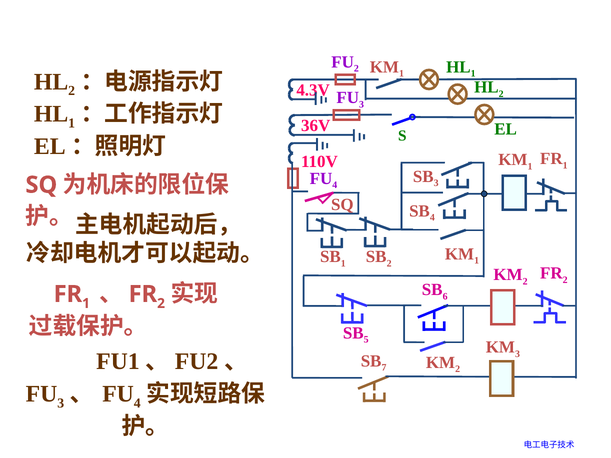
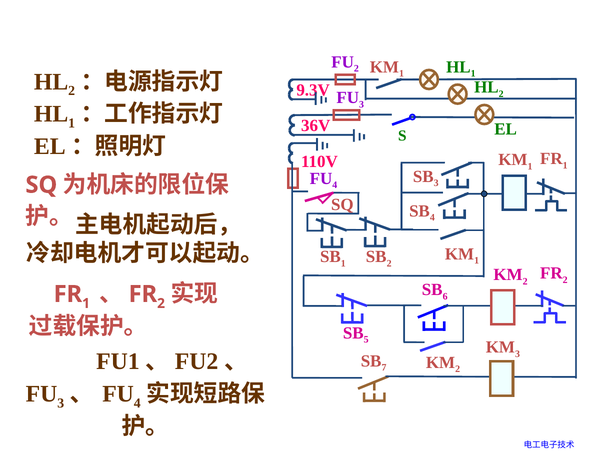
4.3V: 4.3V -> 9.3V
